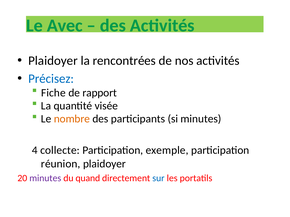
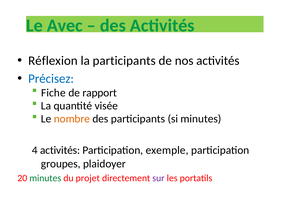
Plaidoyer at (53, 61): Plaidoyer -> Réflexion
la rencontrées: rencontrées -> participants
4 collecte: collecte -> activités
réunion: réunion -> groupes
minutes at (45, 179) colour: purple -> green
quand: quand -> projet
sur colour: blue -> purple
